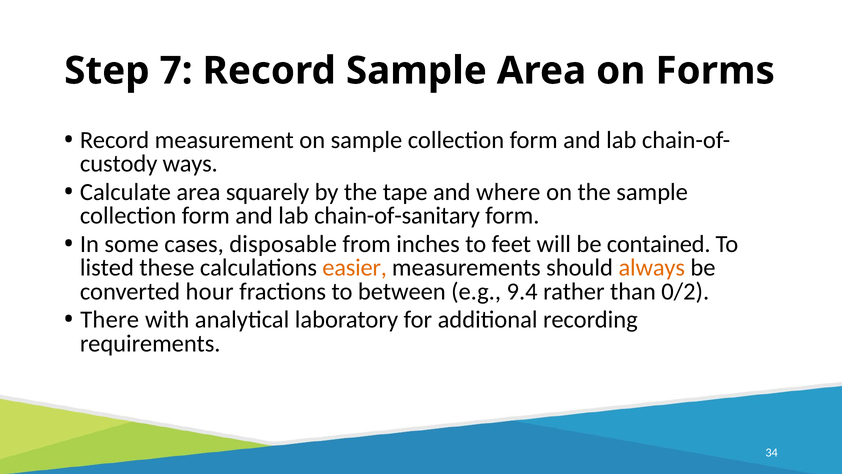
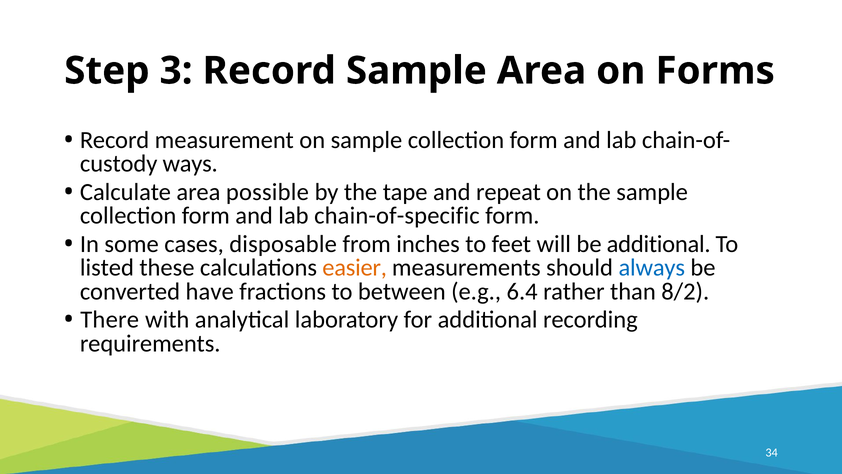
7: 7 -> 3
squarely: squarely -> possible
where: where -> repeat
chain-of-sanitary: chain-of-sanitary -> chain-of-specific
be contained: contained -> additional
always colour: orange -> blue
hour: hour -> have
9.4: 9.4 -> 6.4
0/2: 0/2 -> 8/2
